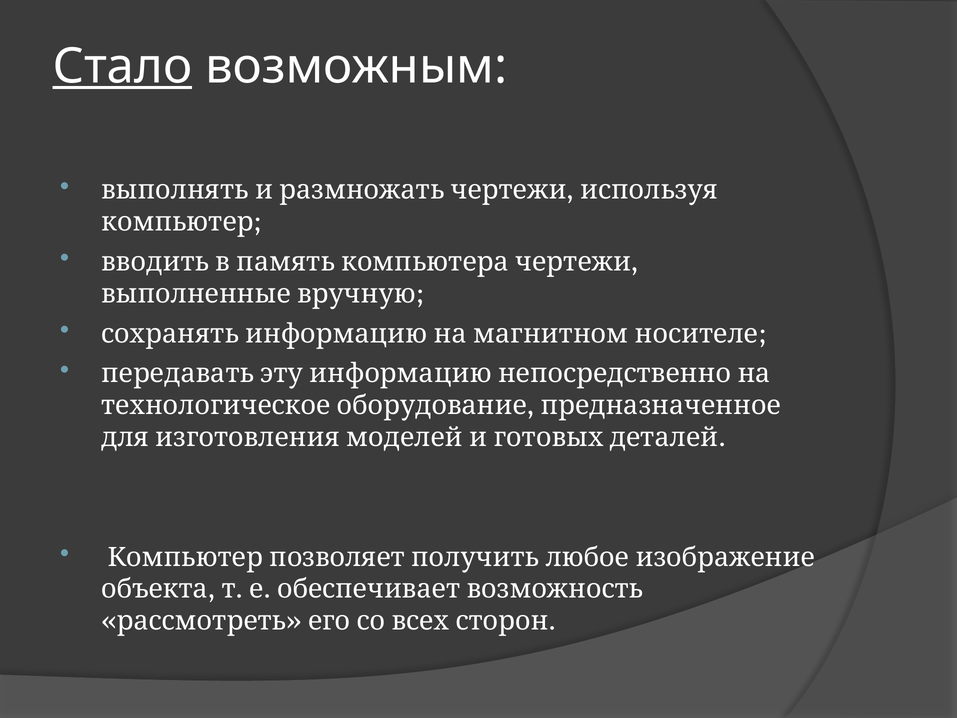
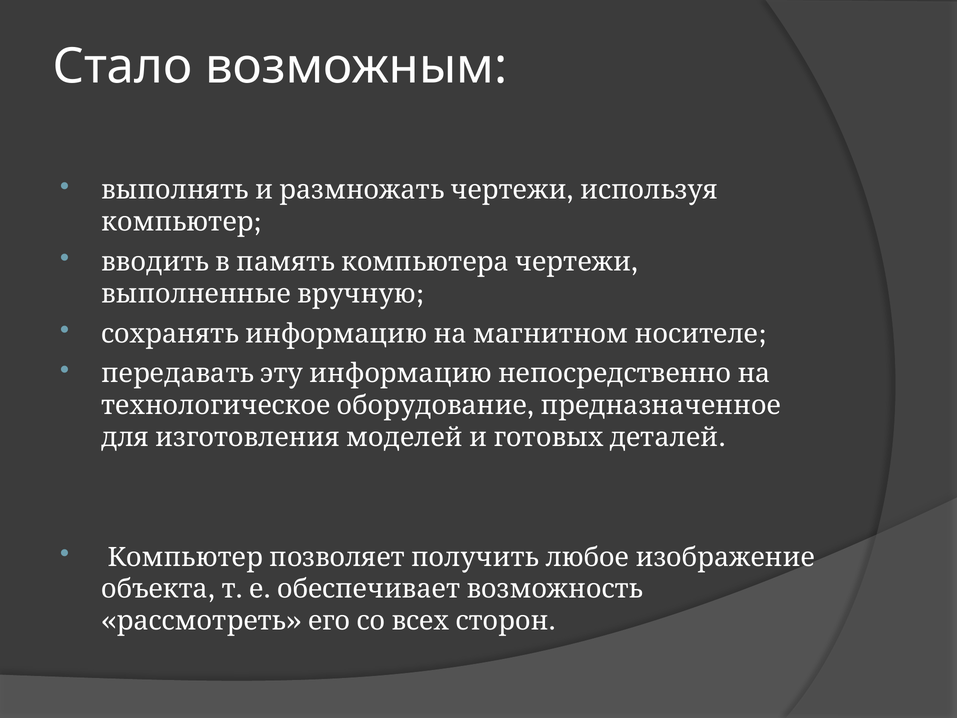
Стало underline: present -> none
